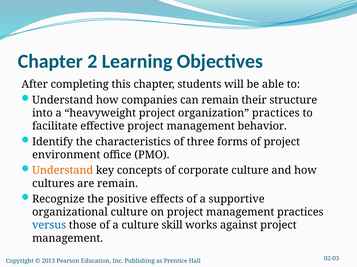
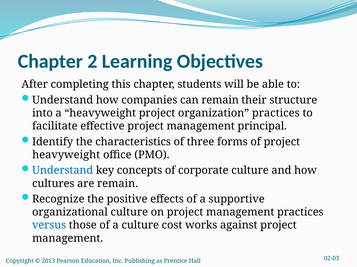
behavior: behavior -> principal
environment at (66, 155): environment -> heavyweight
Understand at (63, 171) colour: orange -> blue
skill: skill -> cost
